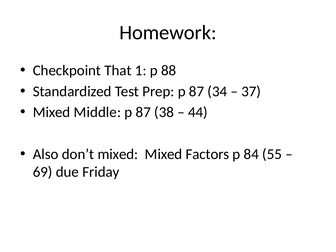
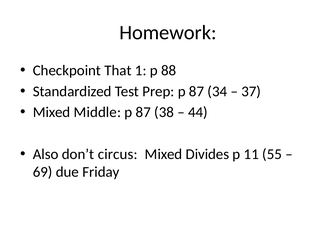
don’t mixed: mixed -> circus
Factors: Factors -> Divides
84: 84 -> 11
